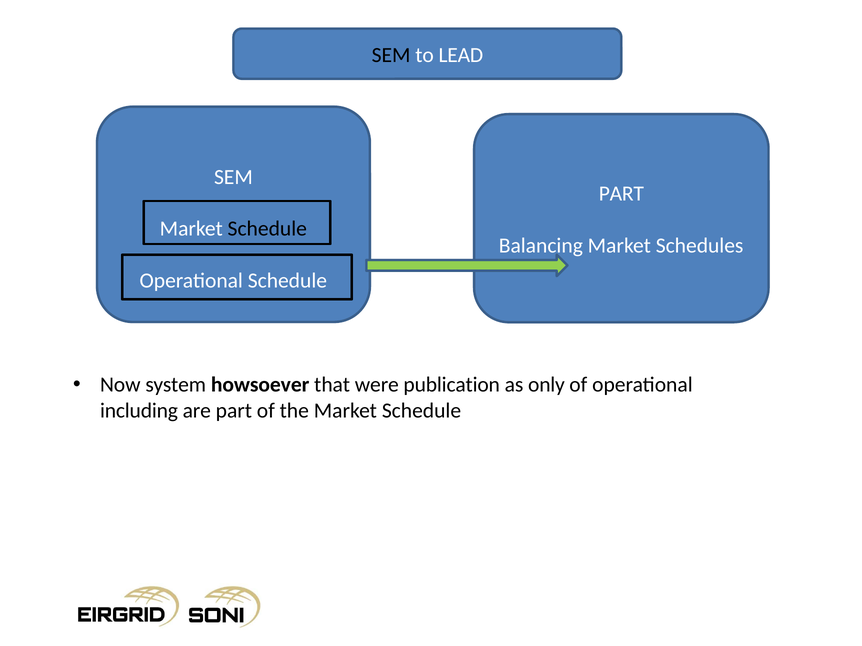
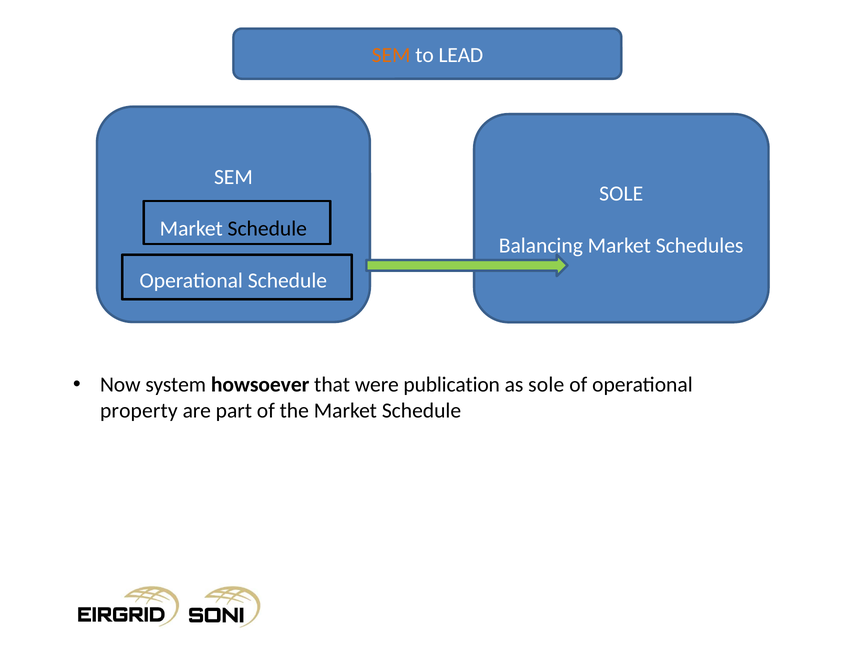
SEM at (391, 55) colour: black -> orange
PART at (621, 194): PART -> SOLE
as only: only -> sole
including: including -> property
